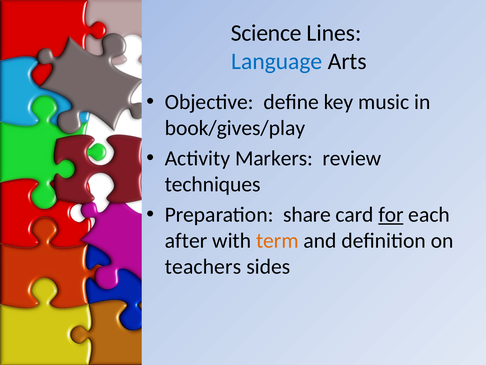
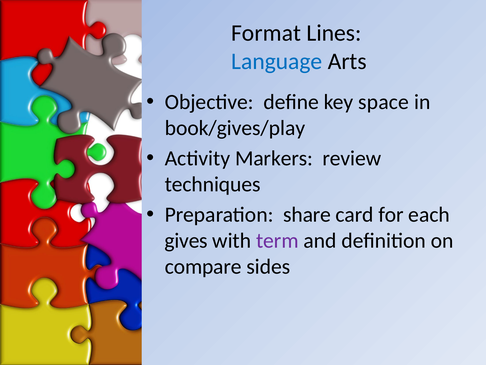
Science: Science -> Format
music: music -> space
for underline: present -> none
after: after -> gives
term colour: orange -> purple
teachers: teachers -> compare
